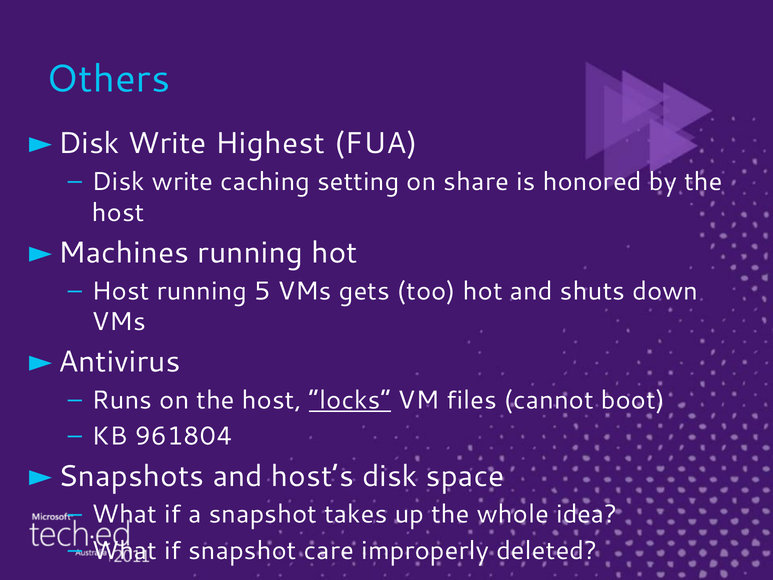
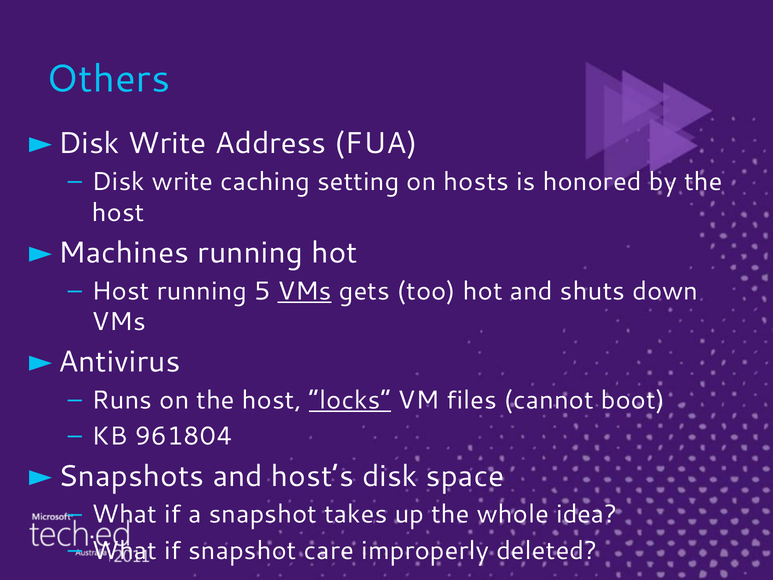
Highest: Highest -> Address
share: share -> hosts
VMs at (305, 291) underline: none -> present
